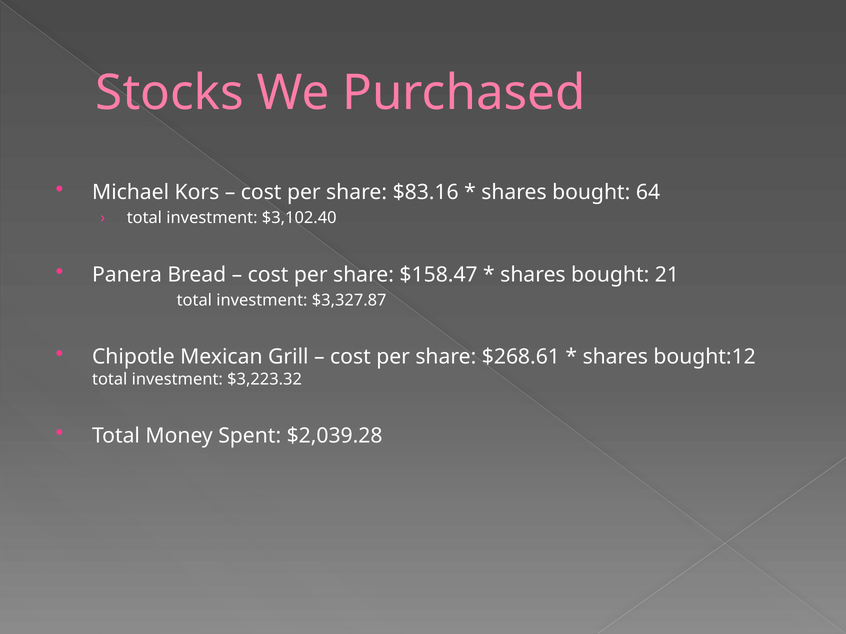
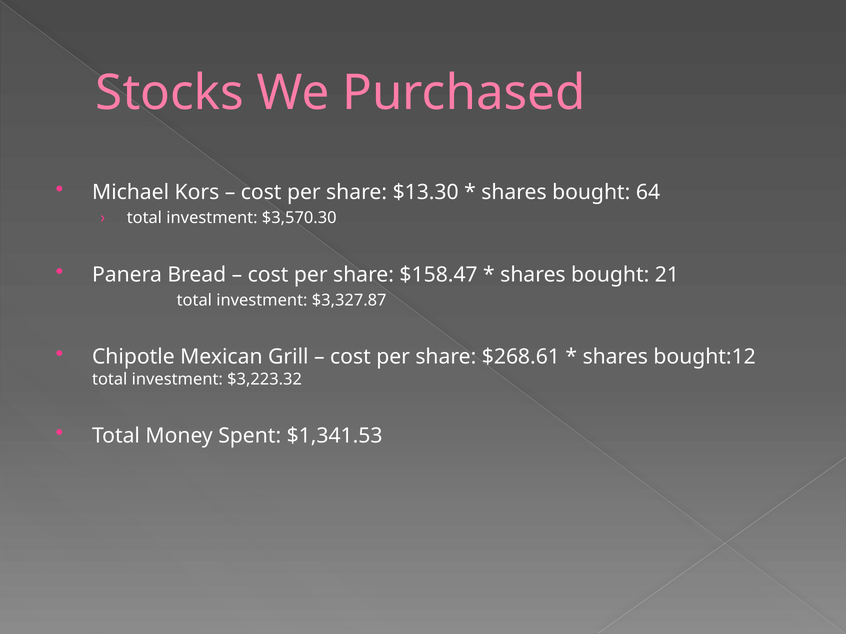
$83.16: $83.16 -> $13.30
$3,102.40: $3,102.40 -> $3,570.30
$2,039.28: $2,039.28 -> $1,341.53
